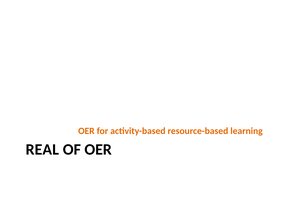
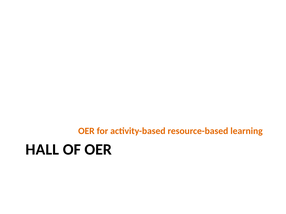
REAL: REAL -> HALL
